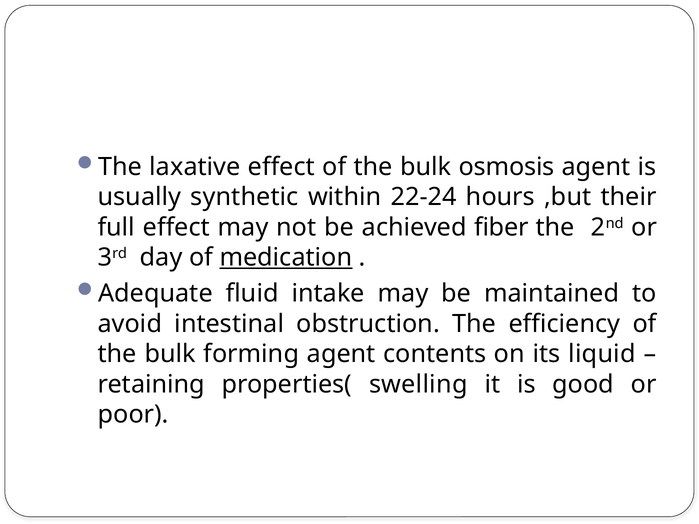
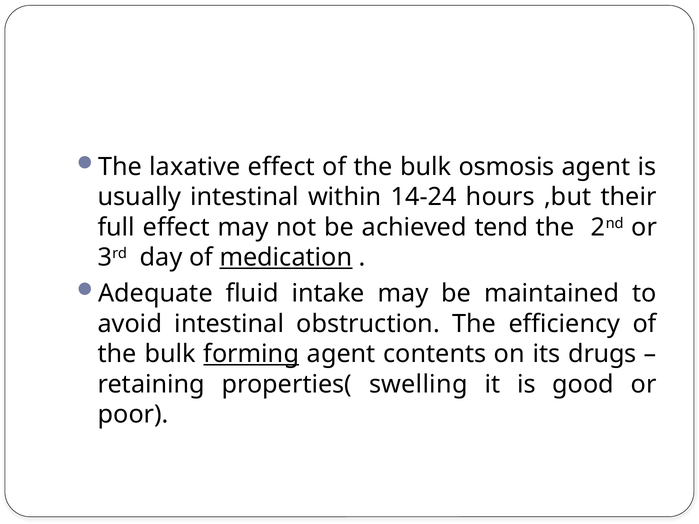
usually synthetic: synthetic -> intestinal
22-24: 22-24 -> 14-24
fiber: fiber -> tend
forming underline: none -> present
liquid: liquid -> drugs
